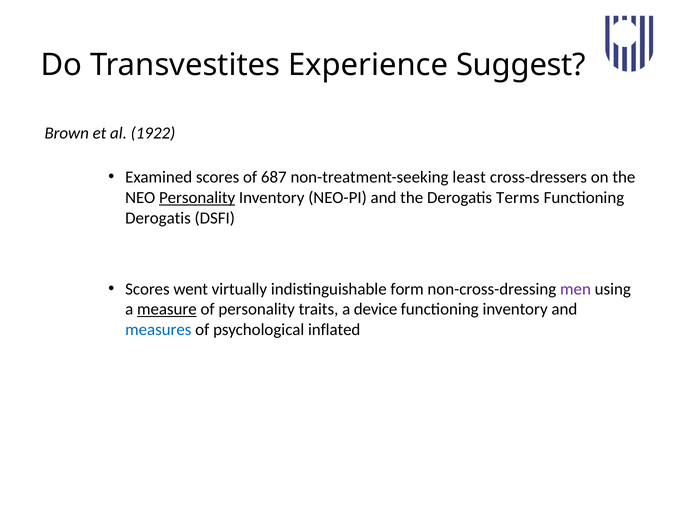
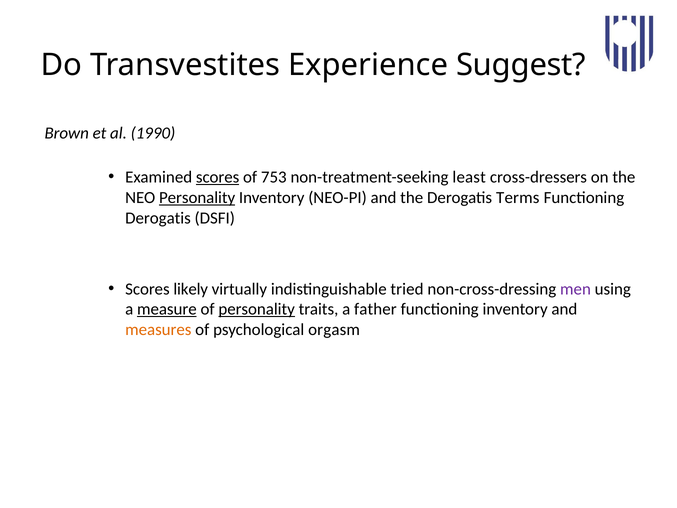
1922: 1922 -> 1990
scores at (218, 177) underline: none -> present
687: 687 -> 753
went: went -> likely
form: form -> tried
personality at (257, 309) underline: none -> present
device: device -> father
measures colour: blue -> orange
inflated: inflated -> orgasm
